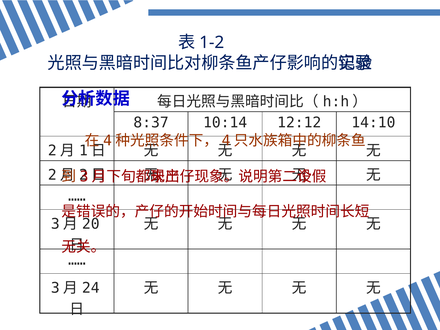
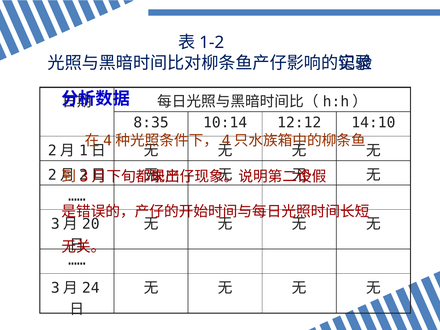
8:37: 8:37 -> 8:35
